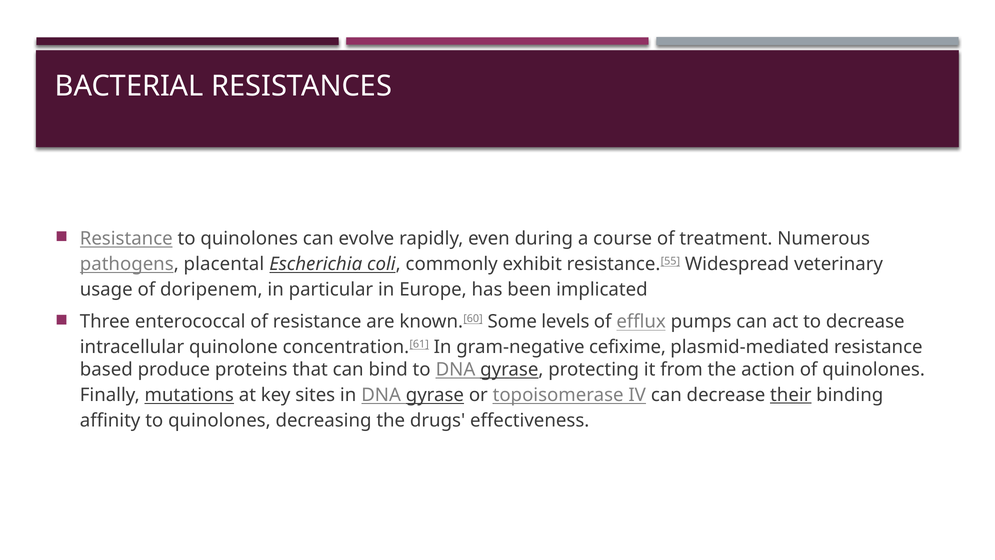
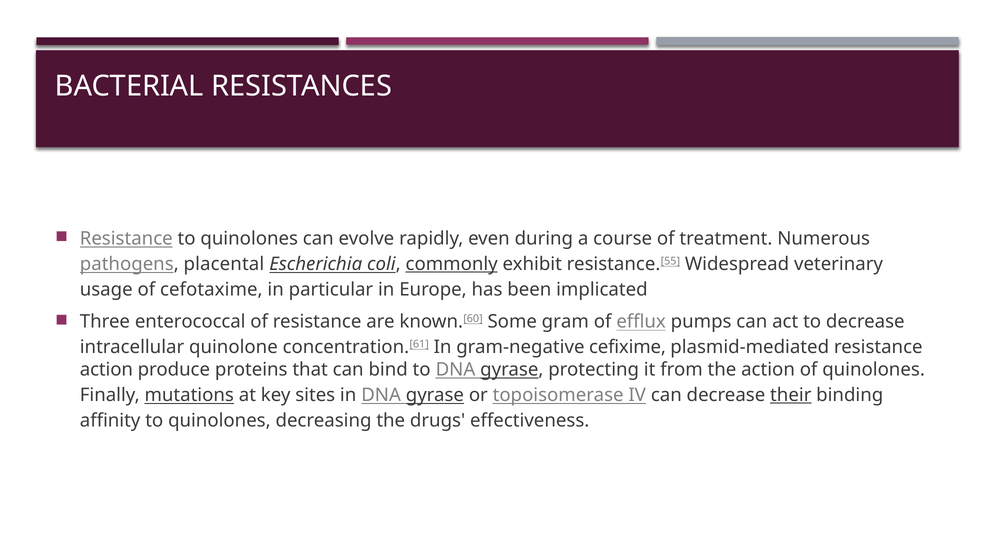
commonly underline: none -> present
doripenem: doripenem -> cefotaxime
levels: levels -> gram
based at (106, 369): based -> action
